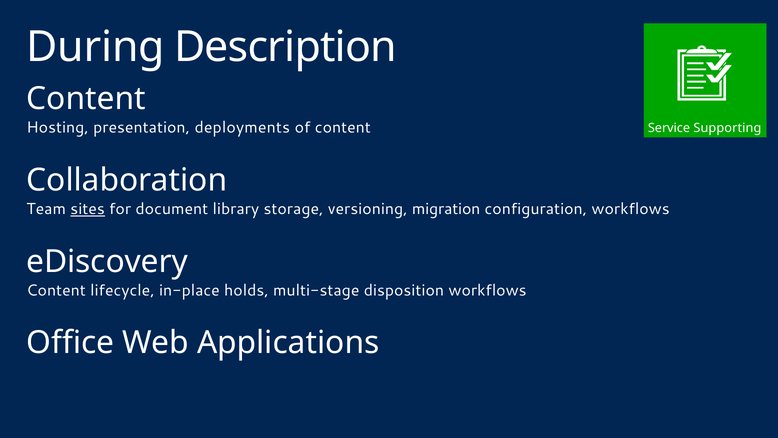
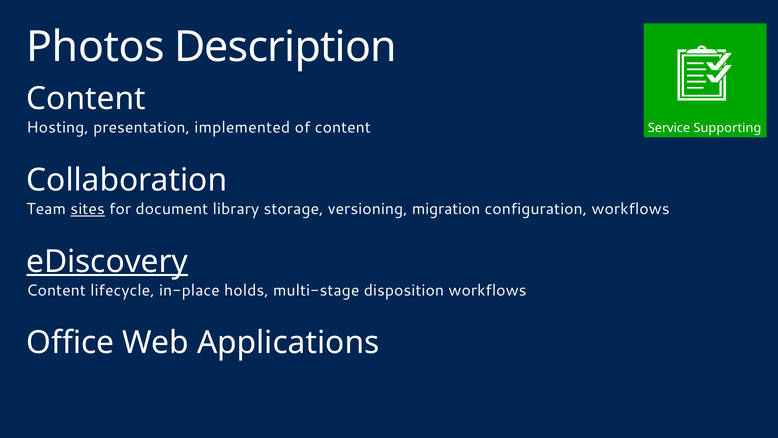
During: During -> Photos
deployments: deployments -> implemented
eDiscovery underline: none -> present
